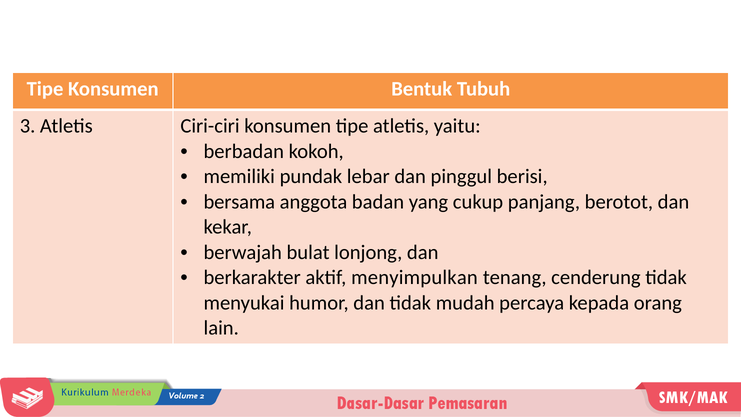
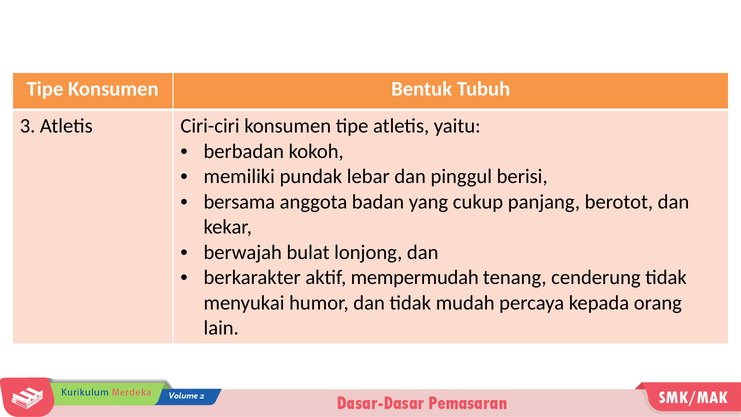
menyimpulkan: menyimpulkan -> mempermudah
